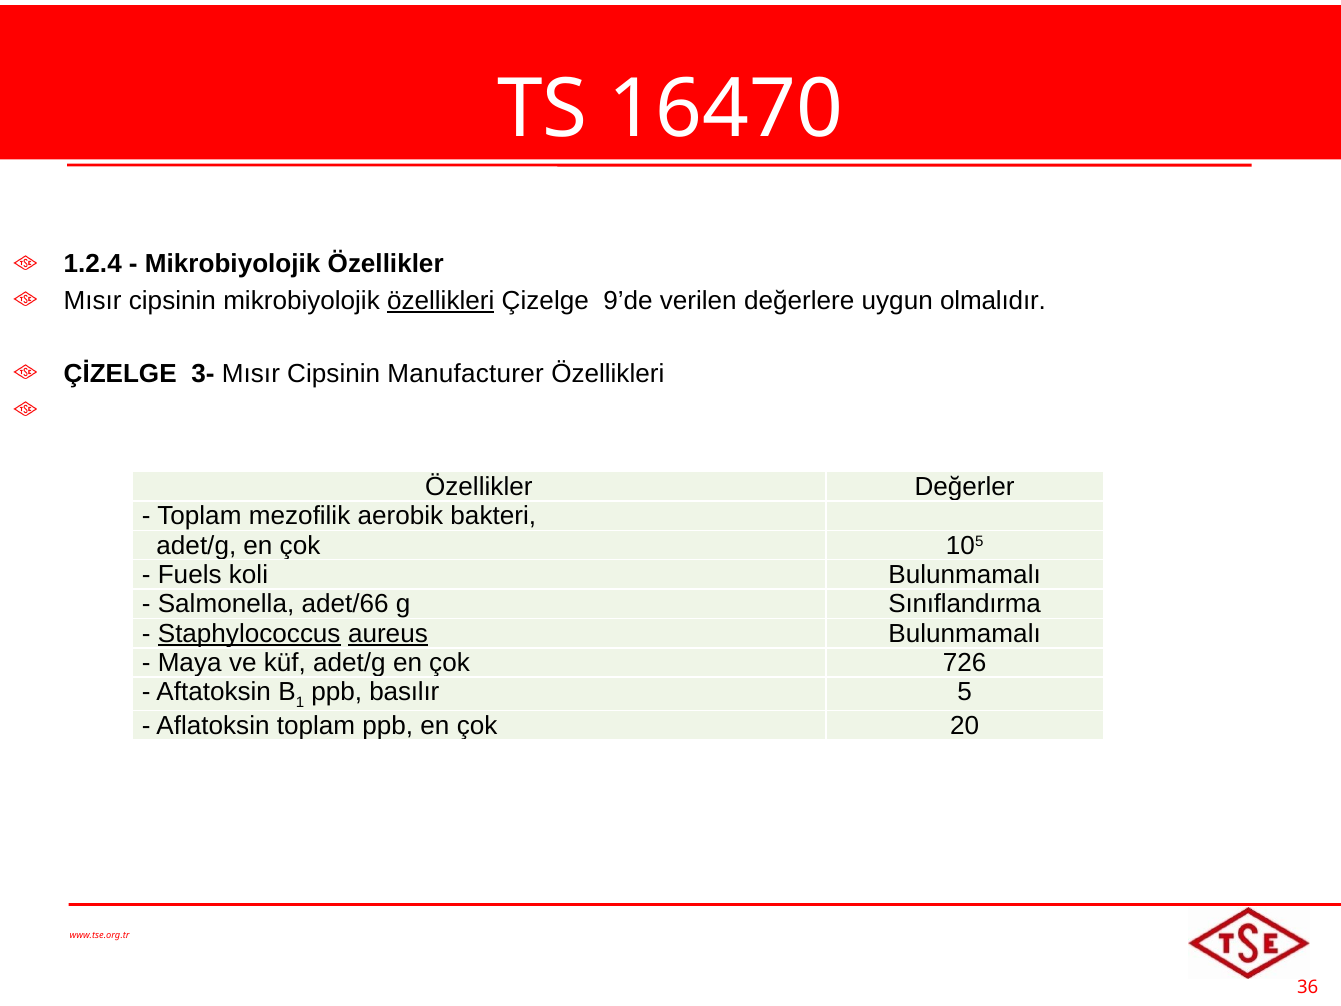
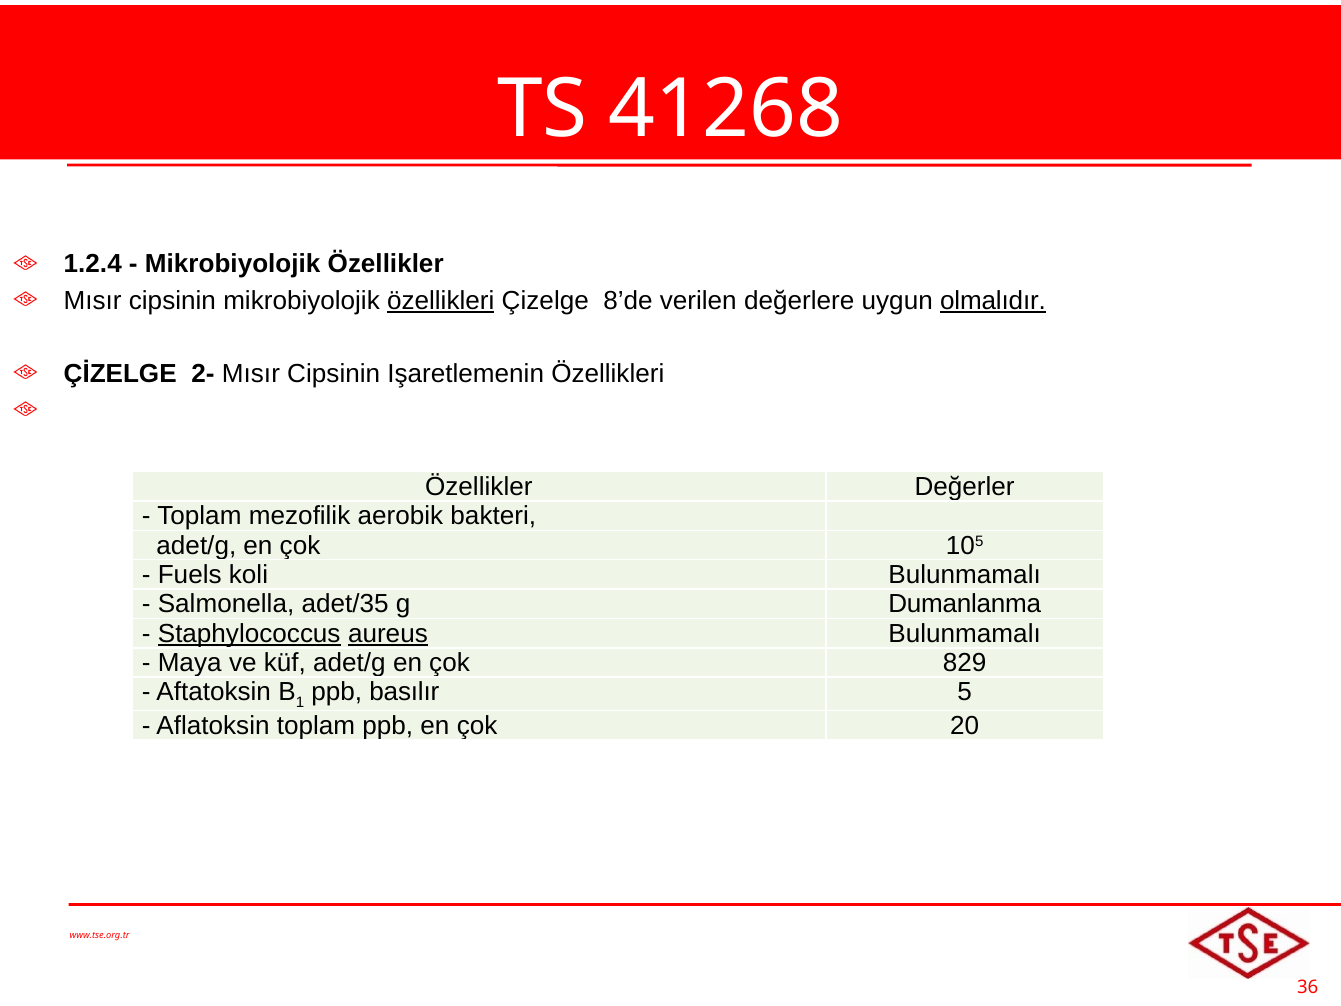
16470: 16470 -> 41268
9’de: 9’de -> 8’de
olmalıdır underline: none -> present
3-: 3- -> 2-
Manufacturer: Manufacturer -> Işaretlemenin
adet/66: adet/66 -> adet/35
Sınıflandırma: Sınıflandırma -> Dumanlanma
726: 726 -> 829
